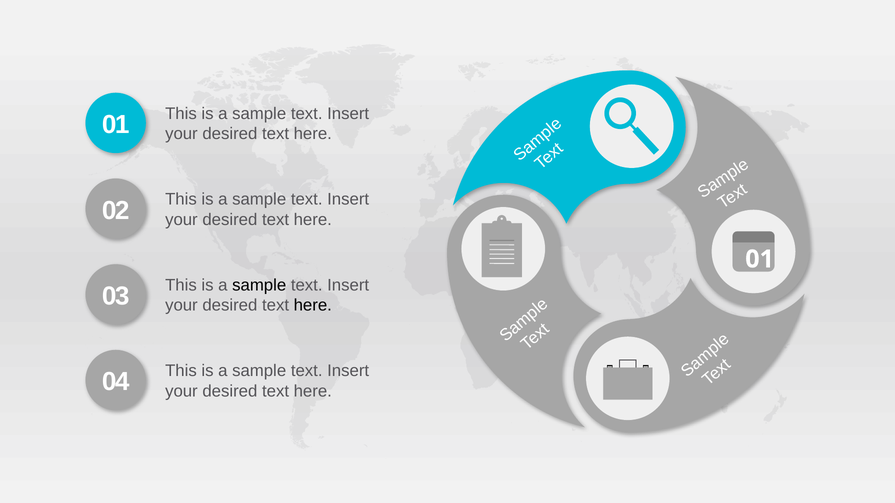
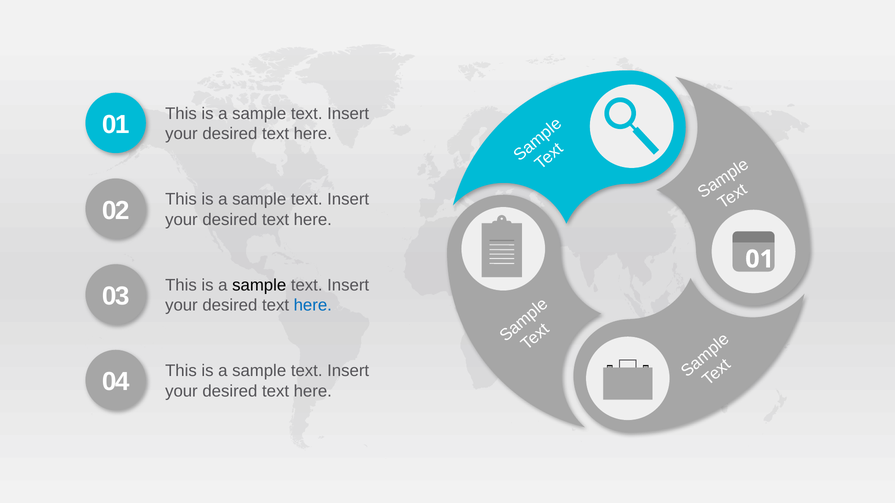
here at (313, 306) colour: black -> blue
